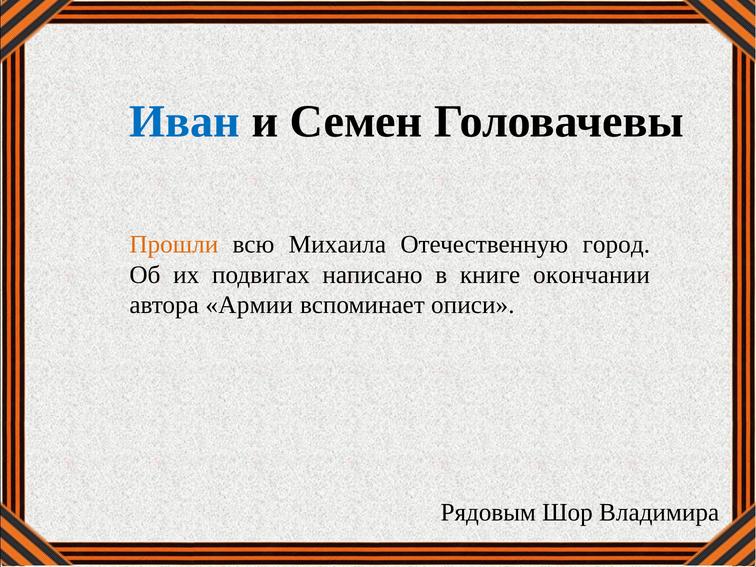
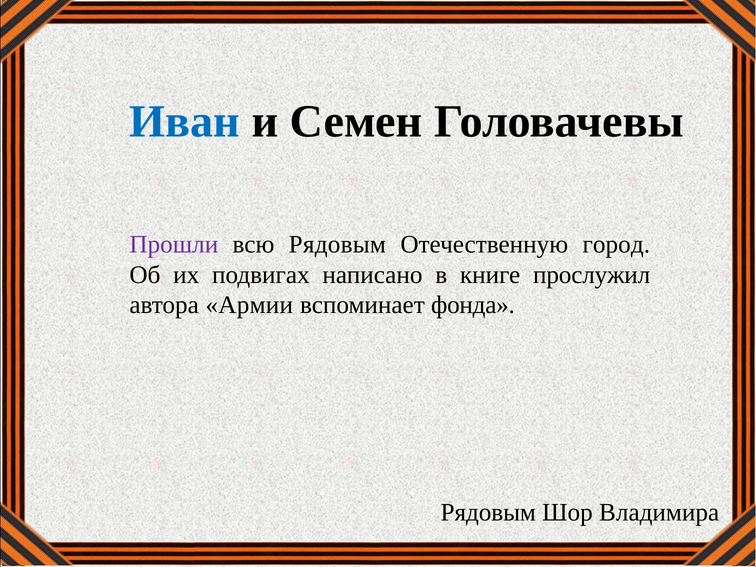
Прошли colour: orange -> purple
всю Михаила: Михаила -> Рядовым
окончании: окончании -> прослужил
описи: описи -> фонда
